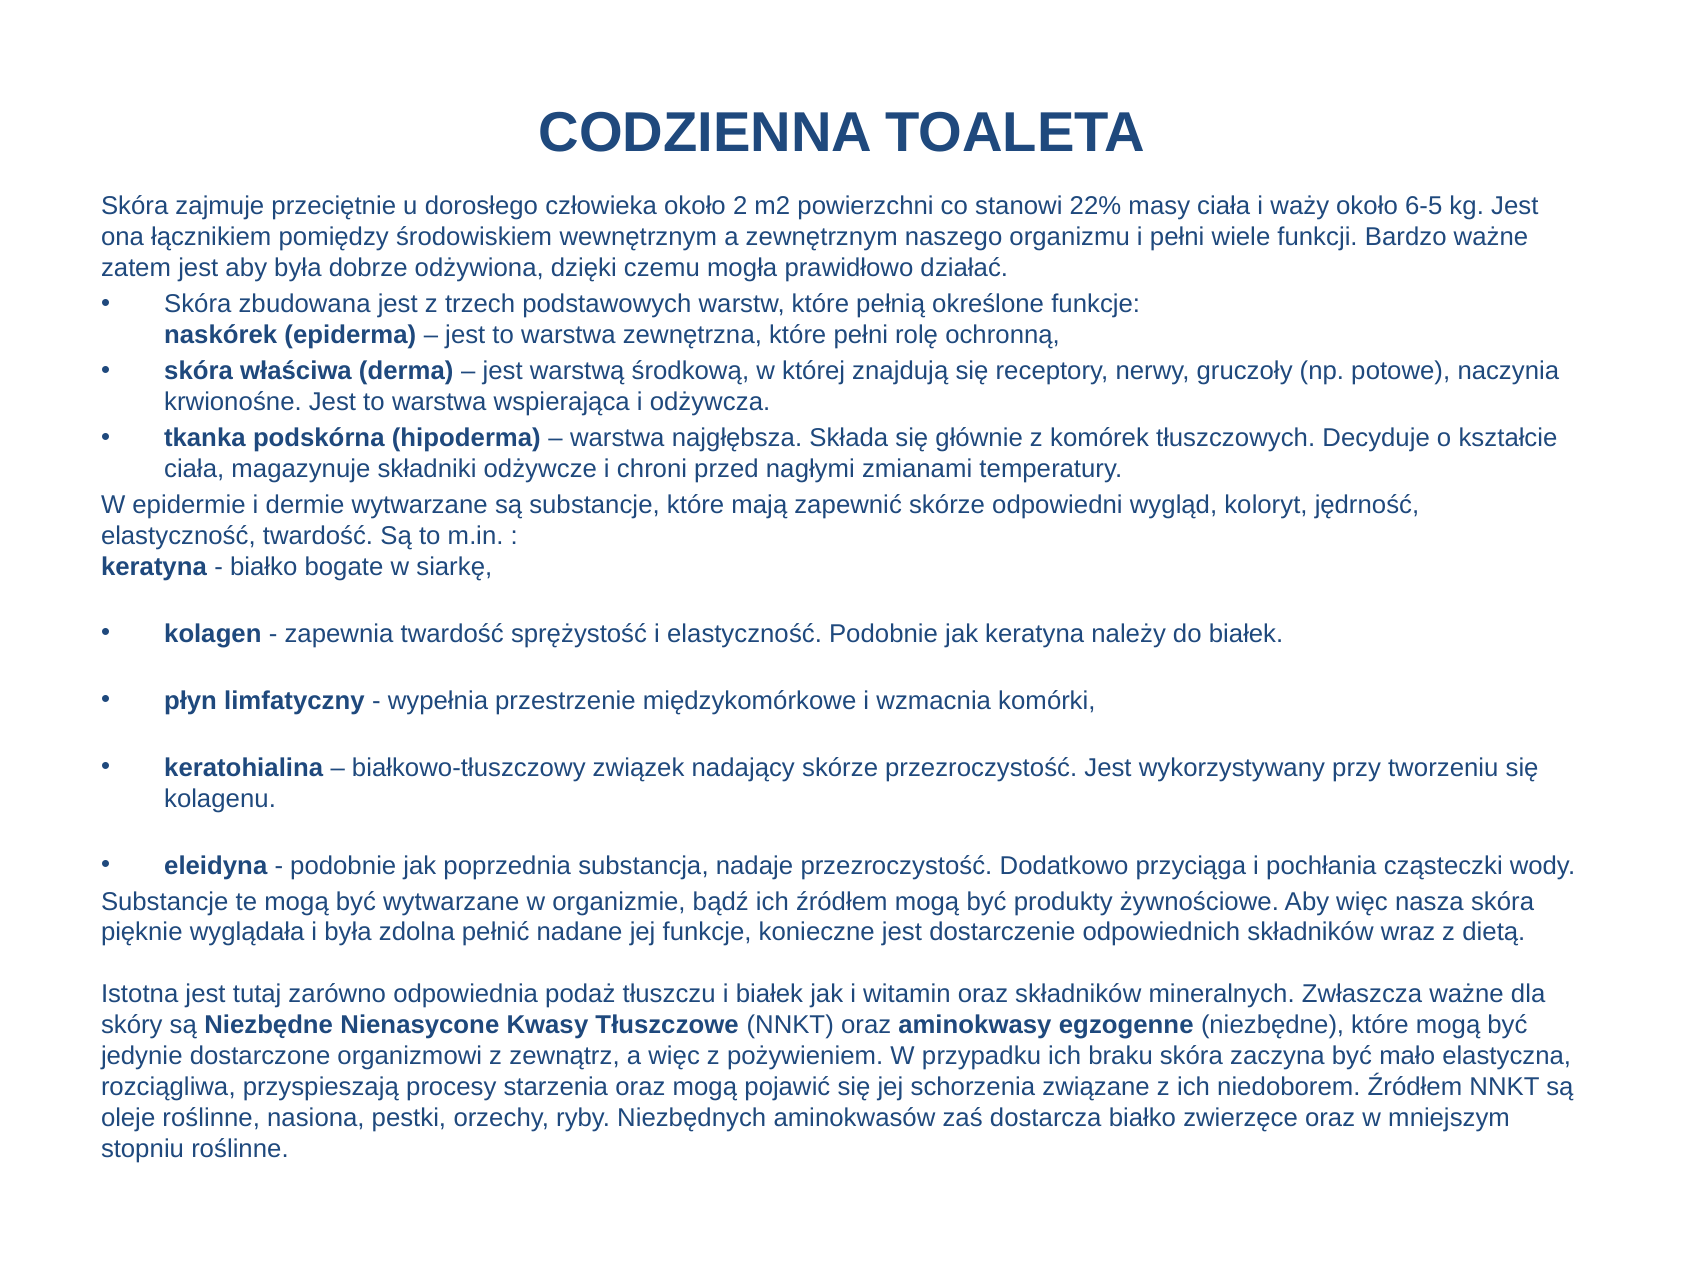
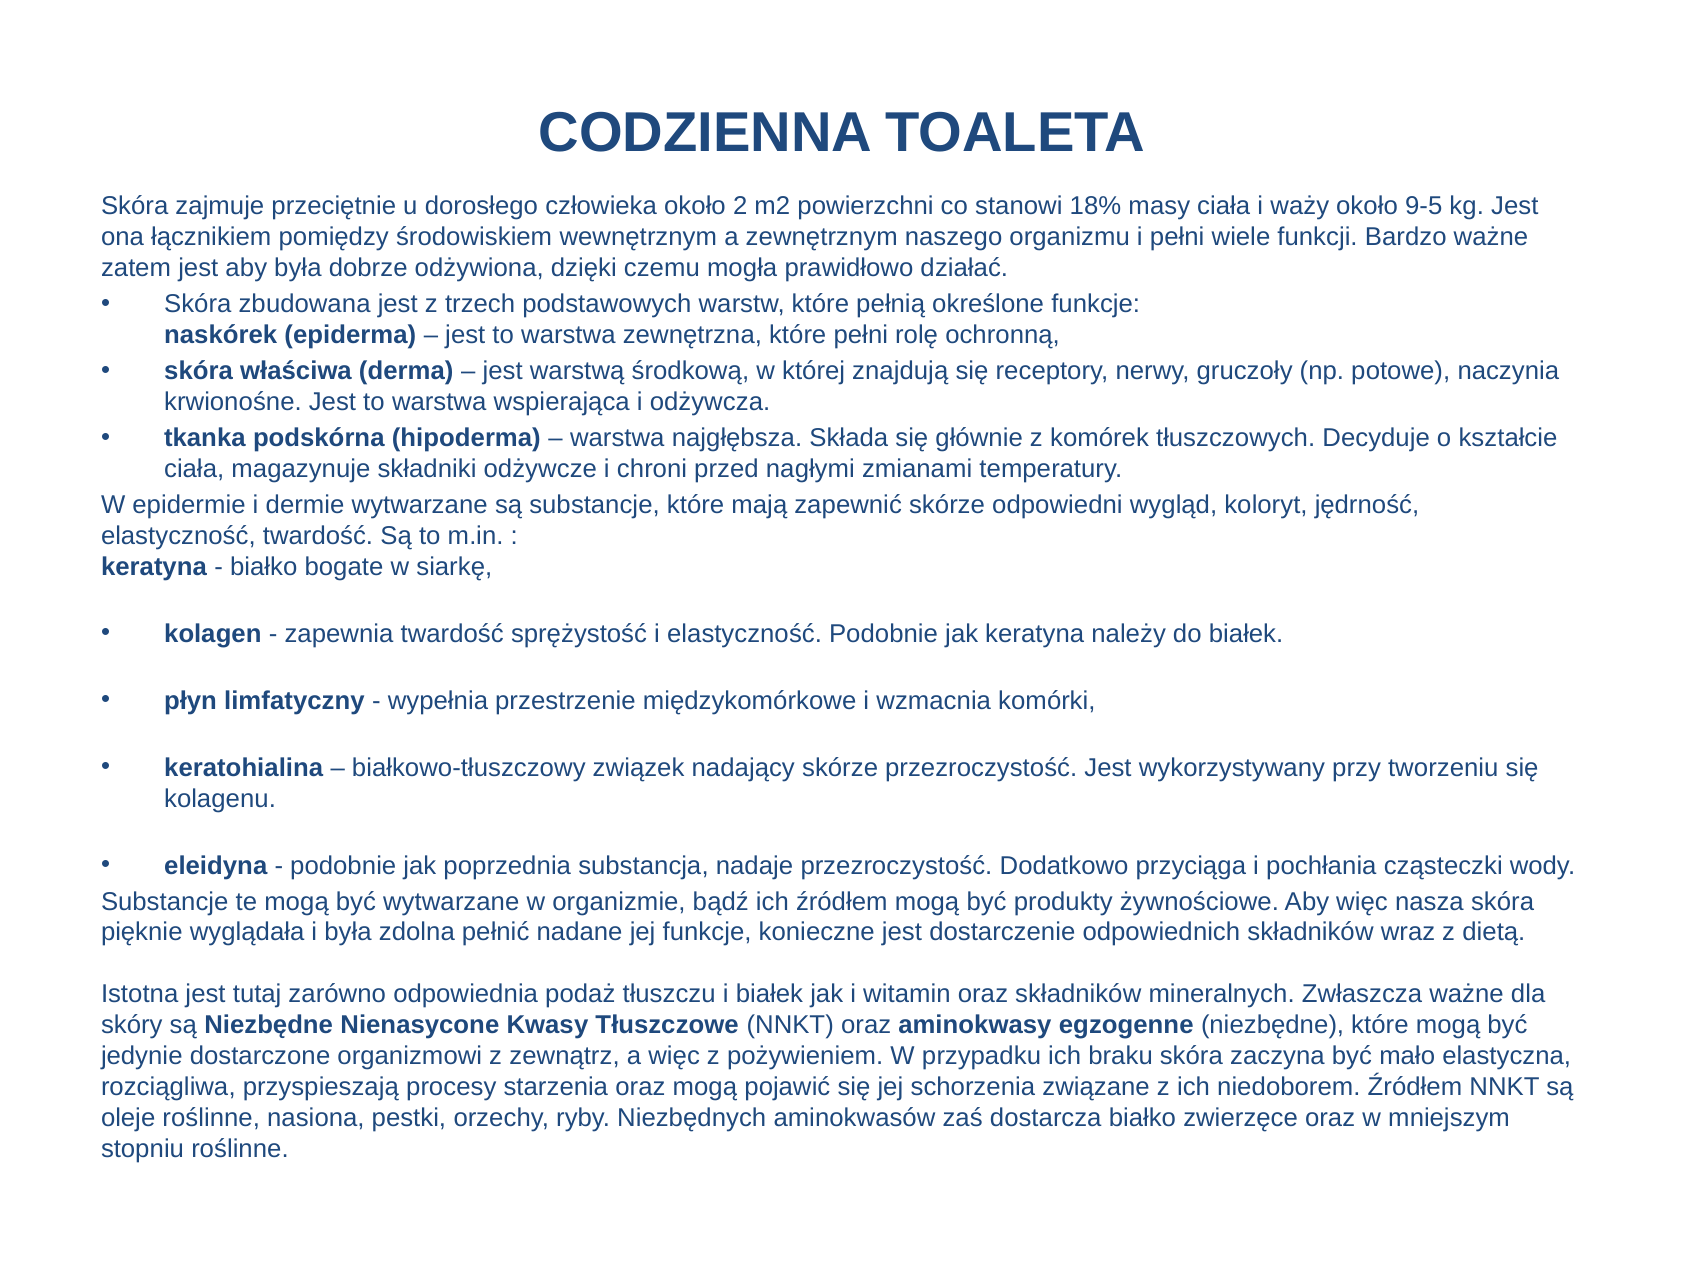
22%: 22% -> 18%
6-5: 6-5 -> 9-5
